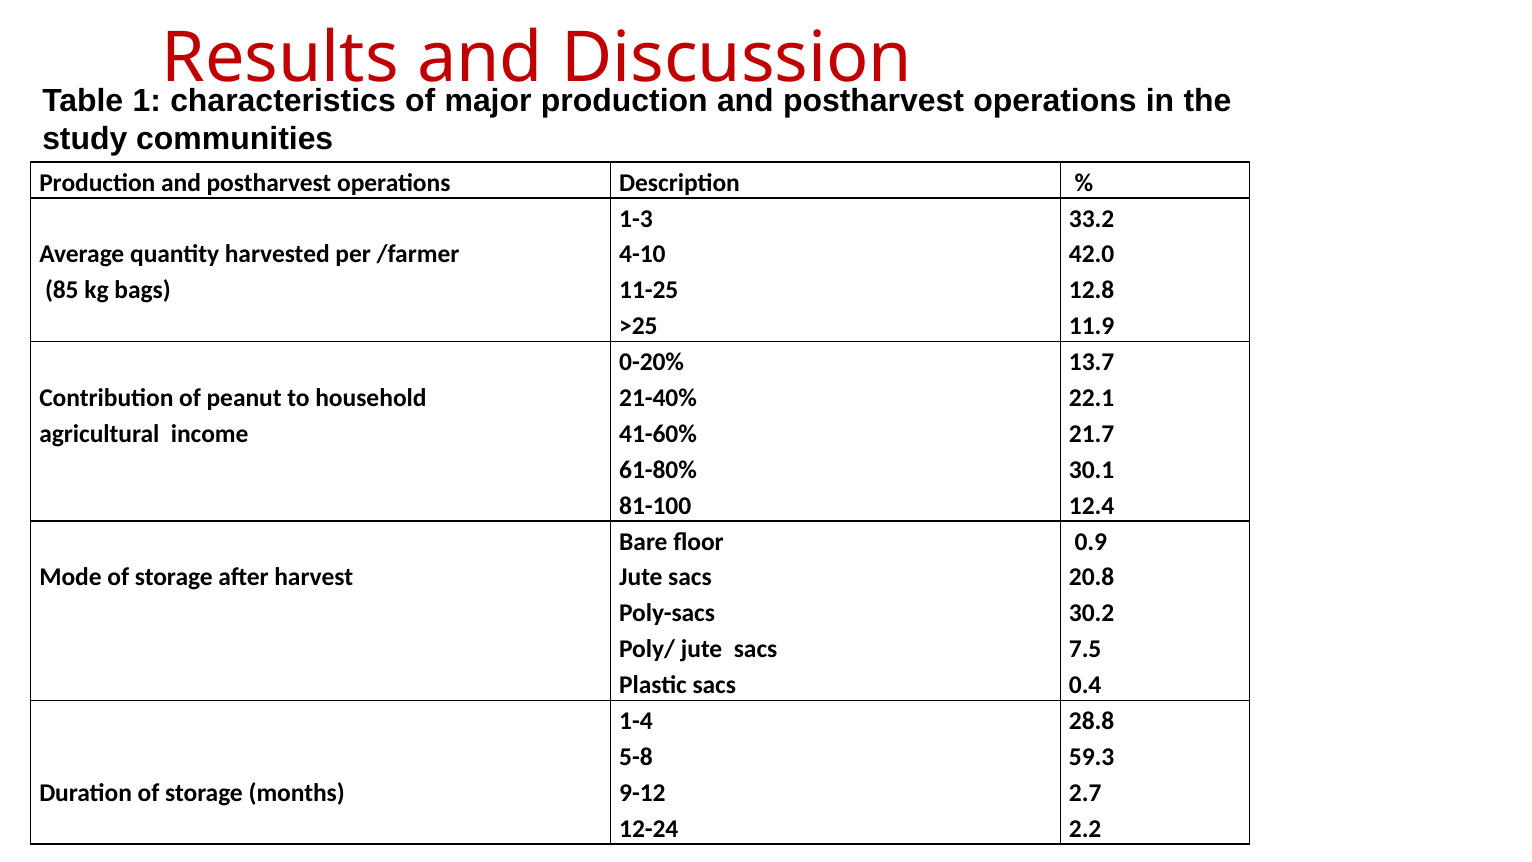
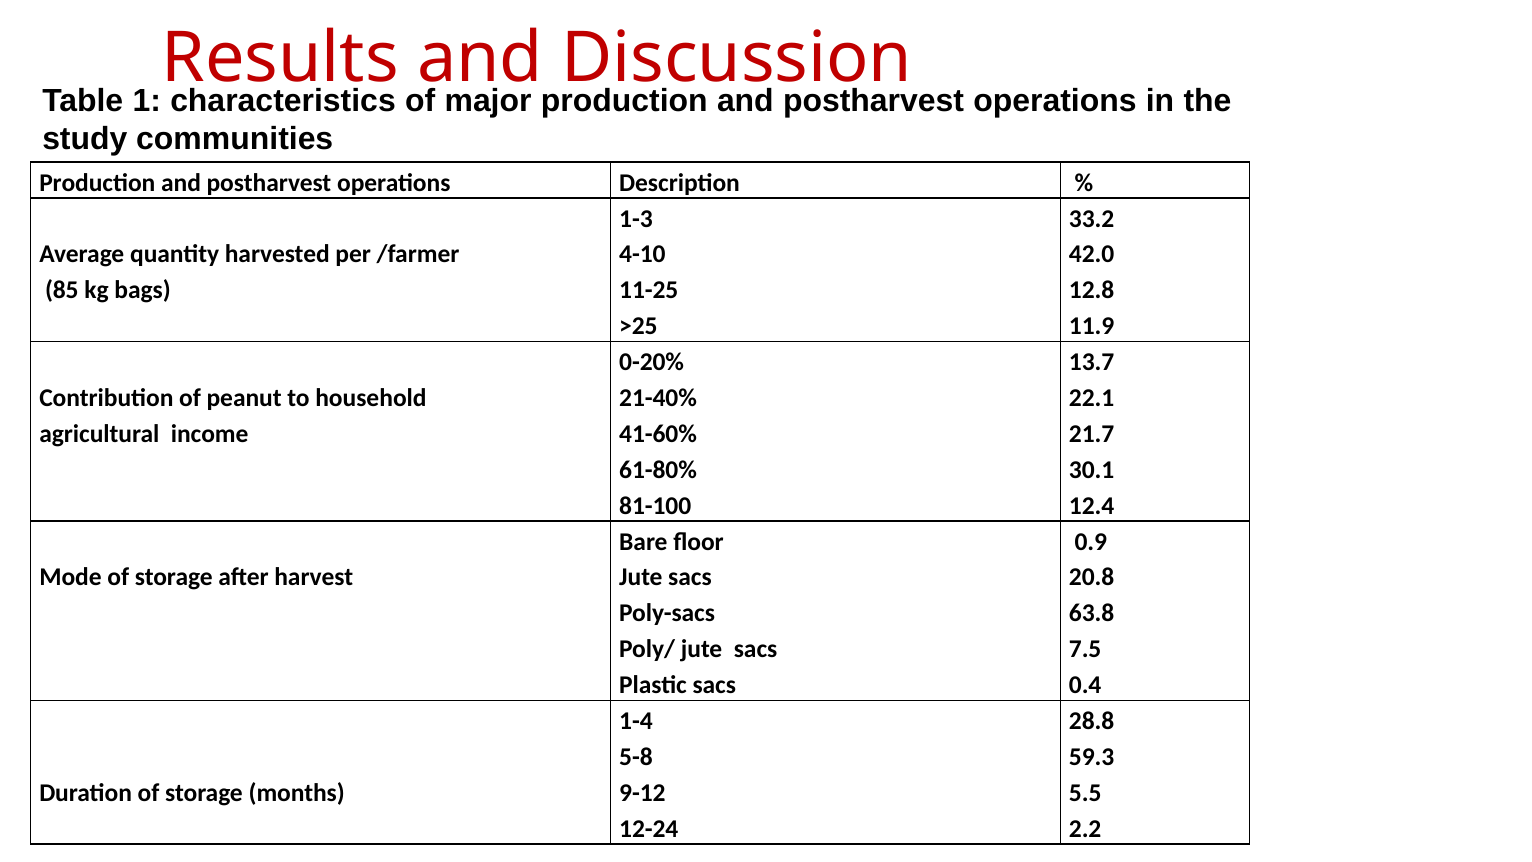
30.2: 30.2 -> 63.8
2.7: 2.7 -> 5.5
